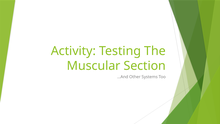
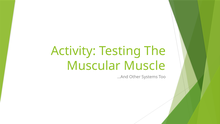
Section: Section -> Muscle
